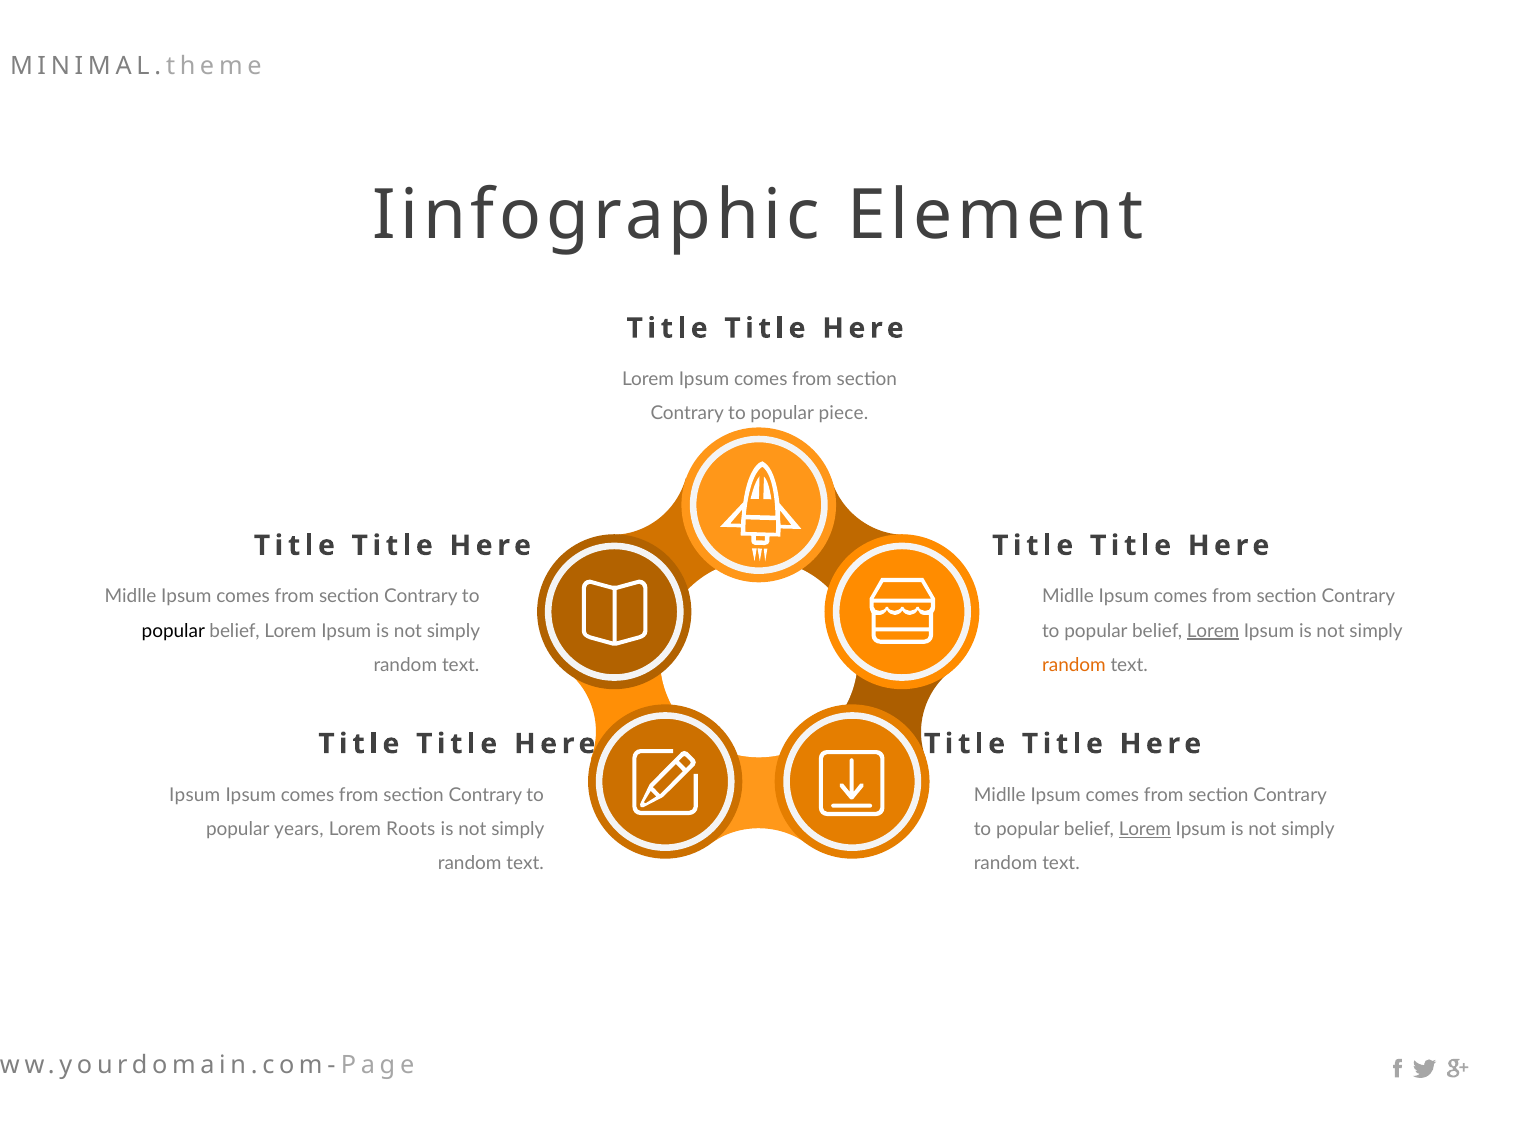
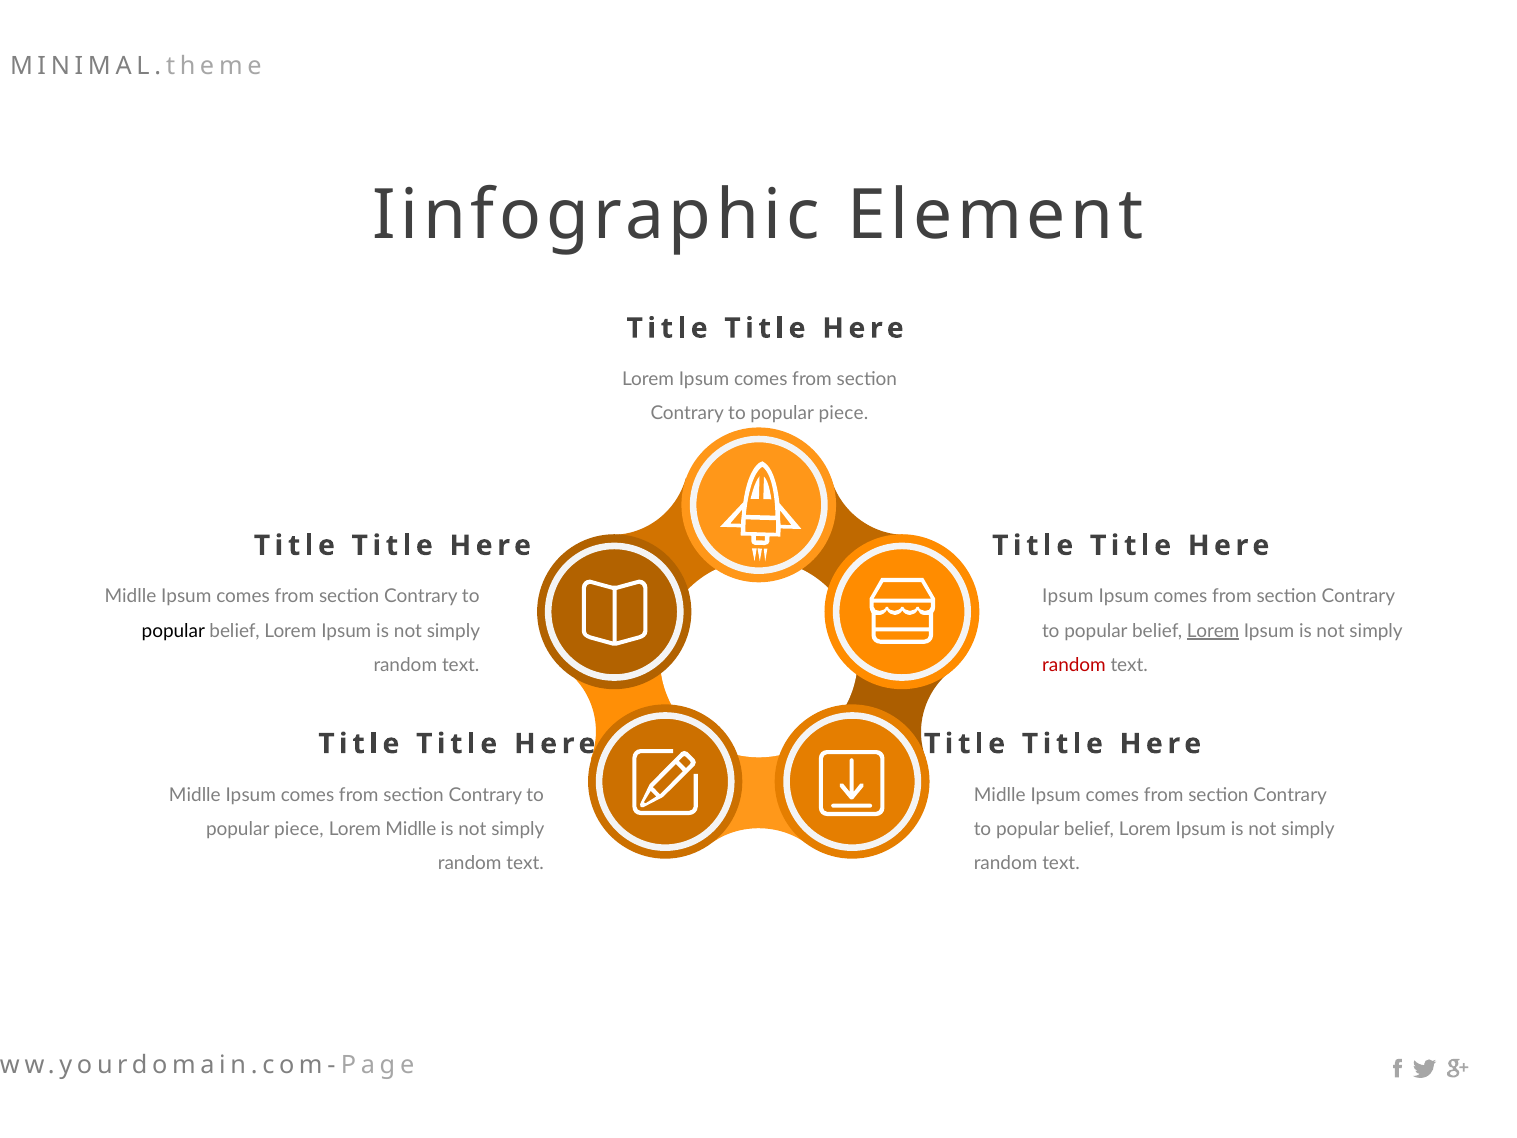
Midlle at (1068, 596): Midlle -> Ipsum
random at (1074, 665) colour: orange -> red
Ipsum at (195, 795): Ipsum -> Midlle
years at (299, 829): years -> piece
Lorem Roots: Roots -> Midlle
Lorem at (1145, 829) underline: present -> none
